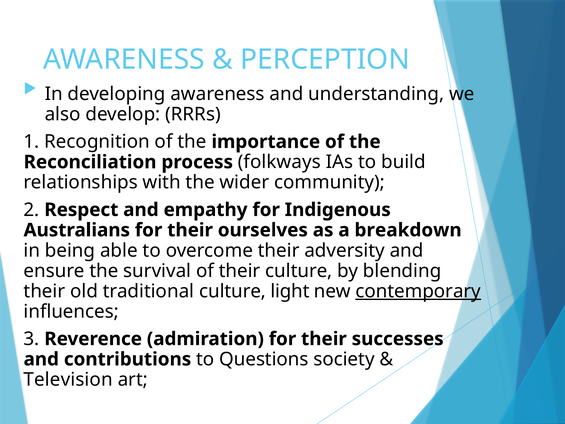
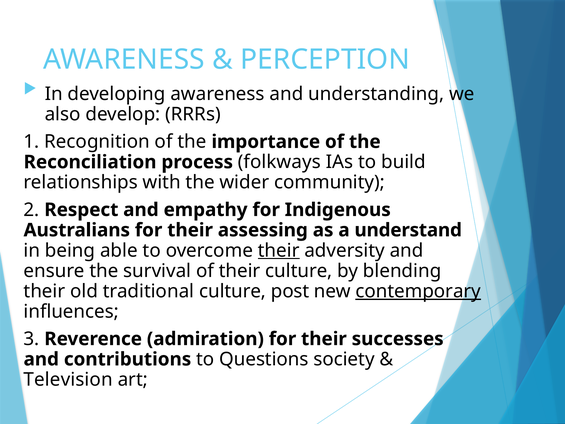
ourselves: ourselves -> assessing
breakdown: breakdown -> understand
their at (279, 250) underline: none -> present
light: light -> post
